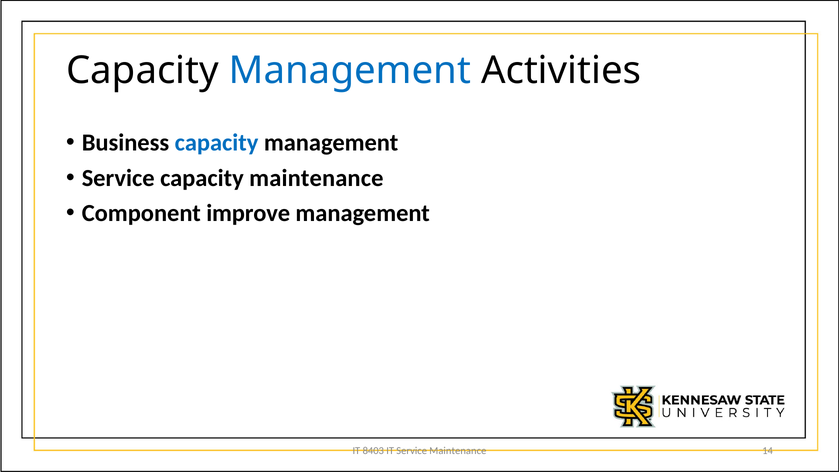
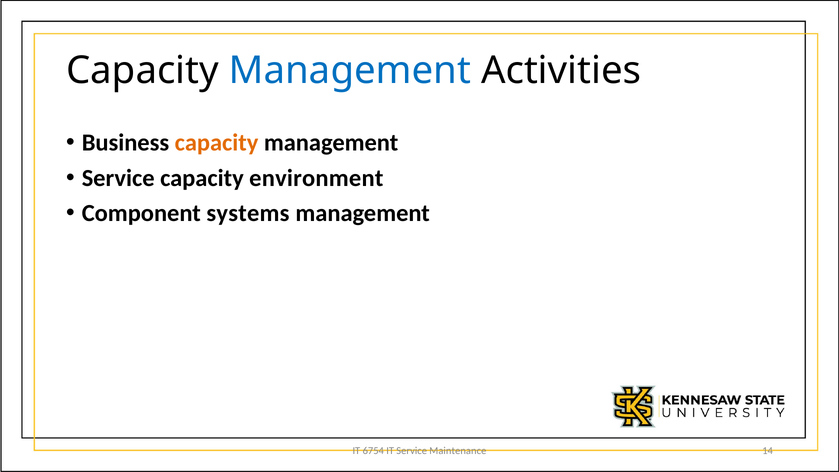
capacity at (217, 143) colour: blue -> orange
capacity maintenance: maintenance -> environment
improve: improve -> systems
8403: 8403 -> 6754
